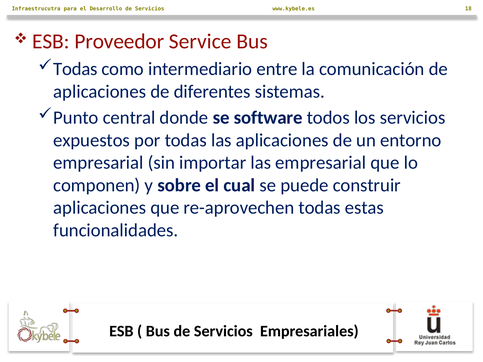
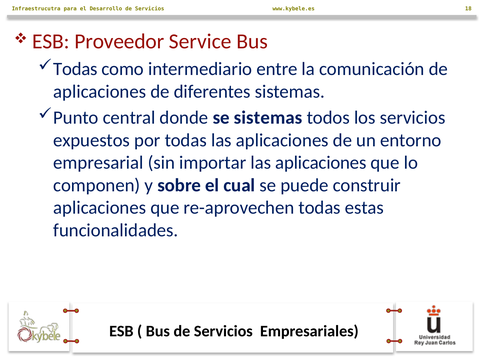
se software: software -> sistemas
importar las empresarial: empresarial -> aplicaciones
